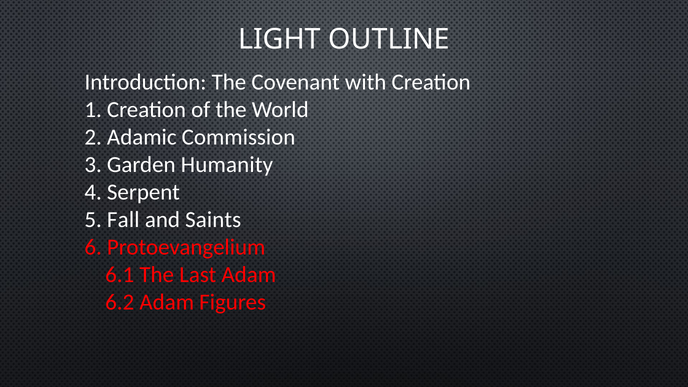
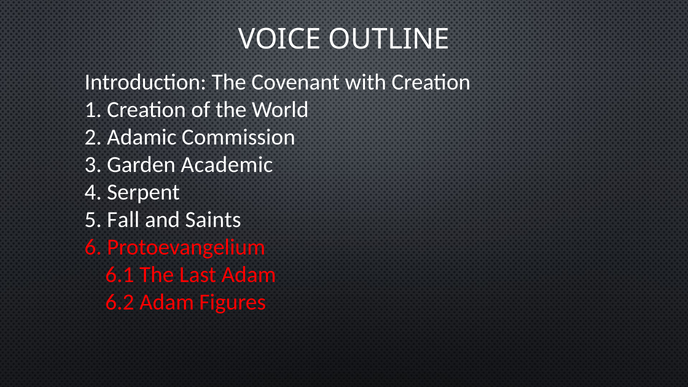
LIGHT: LIGHT -> VOICE
Humanity: Humanity -> Academic
